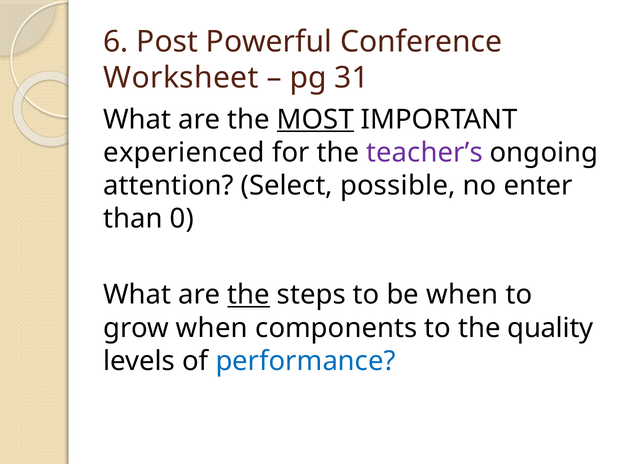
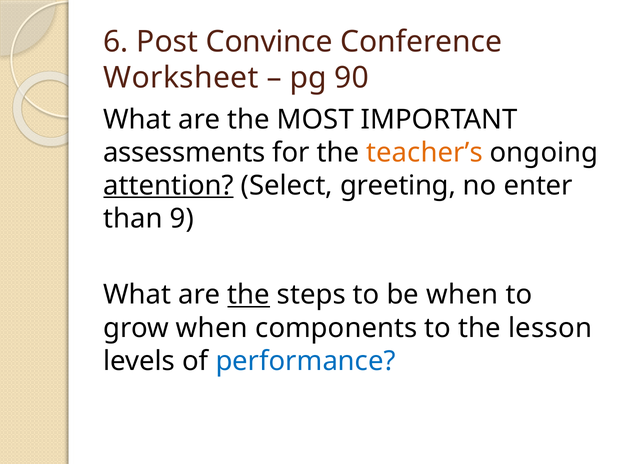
Powerful: Powerful -> Convince
31: 31 -> 90
MOST underline: present -> none
experienced: experienced -> assessments
teacher’s colour: purple -> orange
attention underline: none -> present
possible: possible -> greeting
0: 0 -> 9
quality: quality -> lesson
